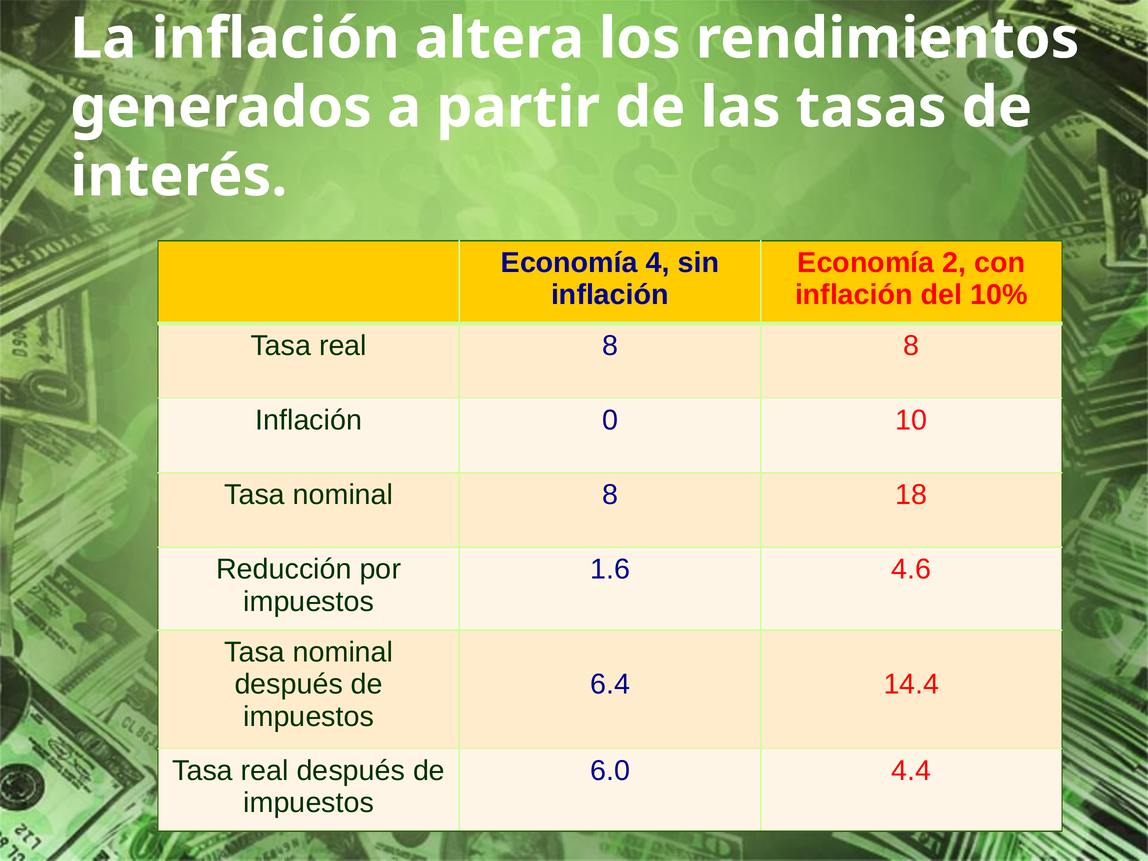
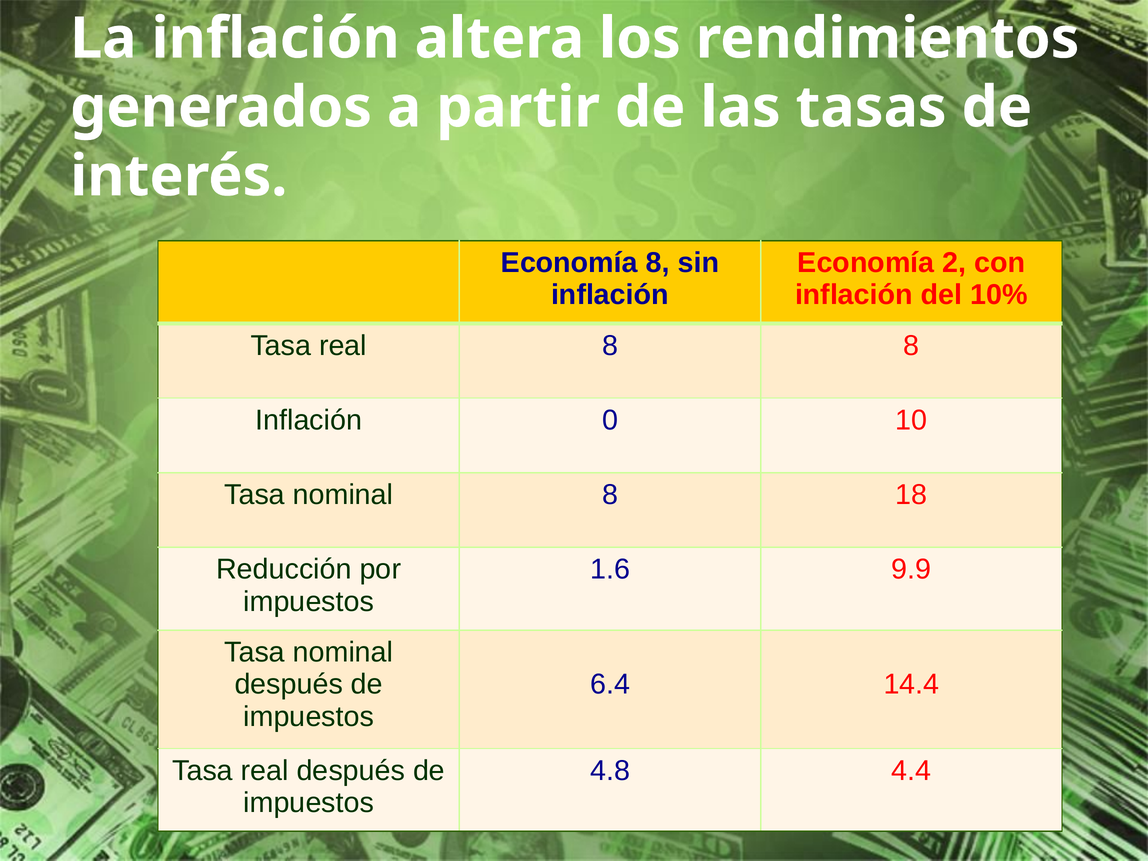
Economía 4: 4 -> 8
4.6: 4.6 -> 9.9
6.0: 6.0 -> 4.8
